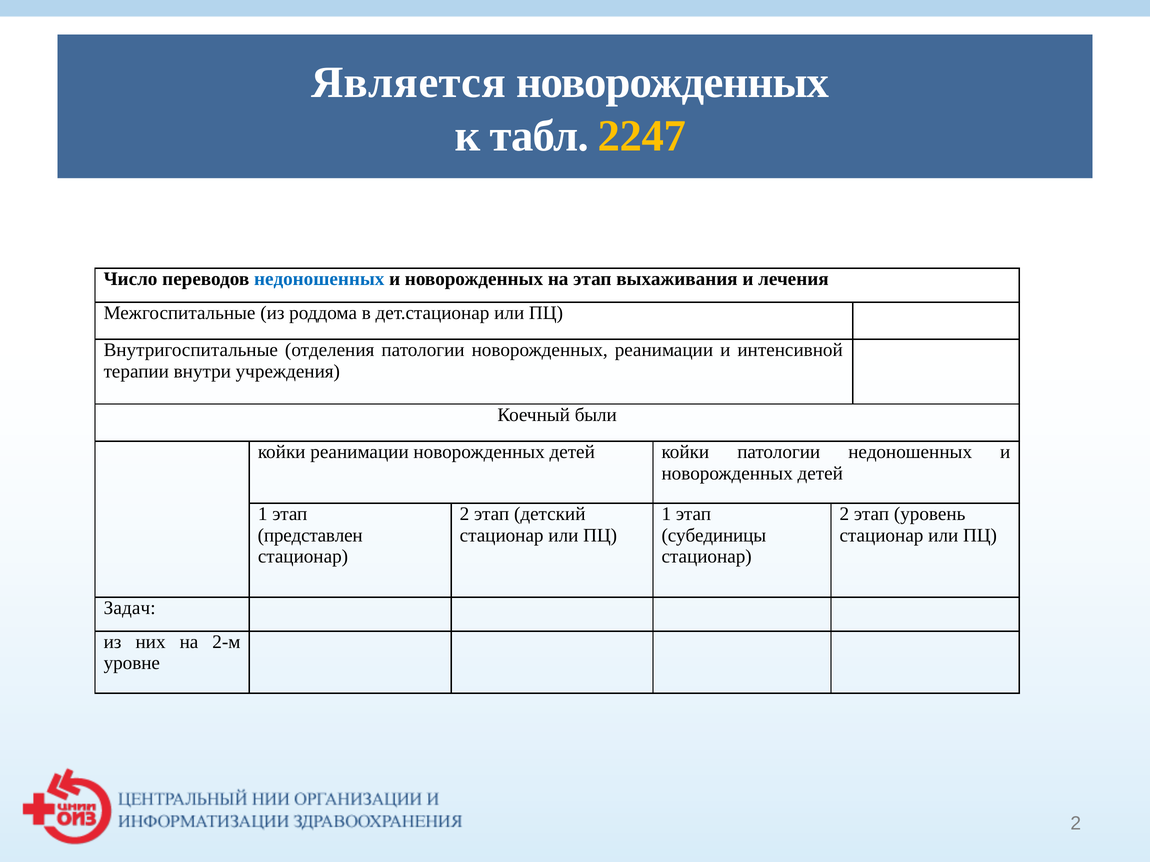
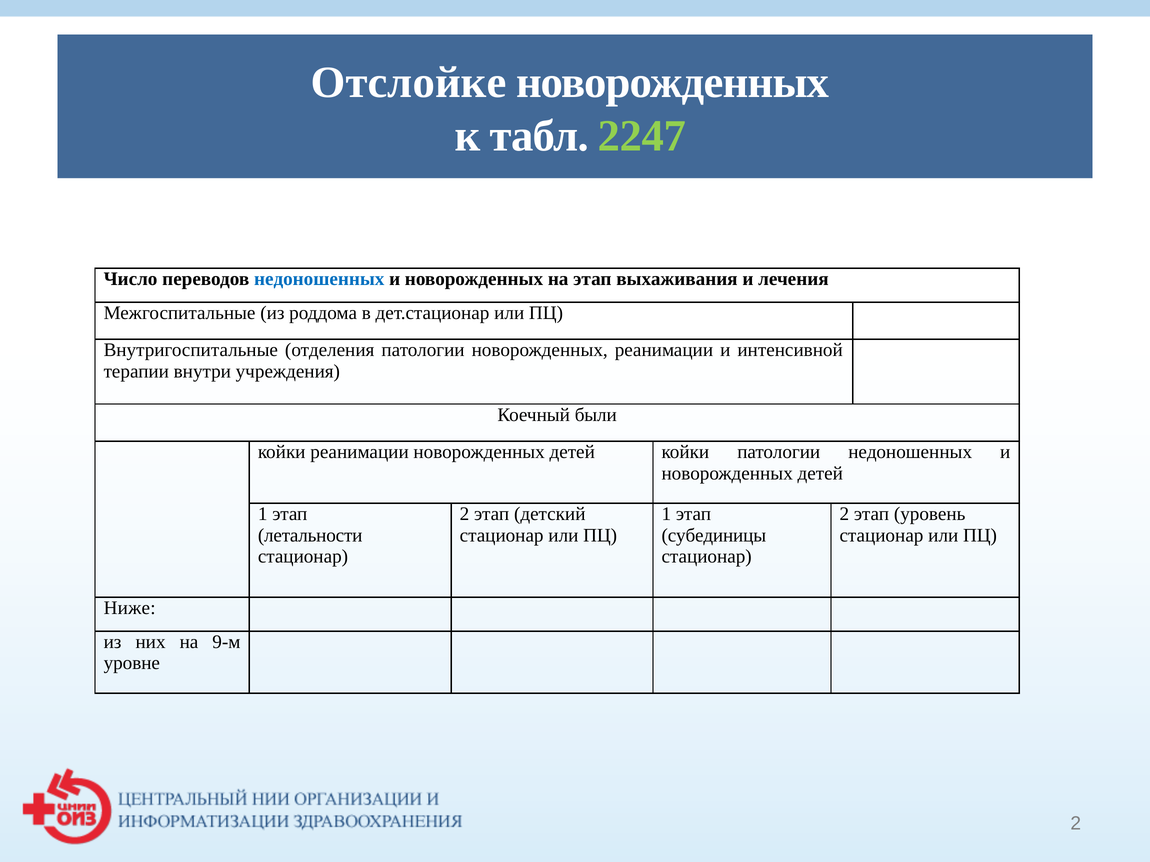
Является: Является -> Отслойке
2247 colour: yellow -> light green
представлен: представлен -> летальности
Задач: Задач -> Ниже
2-м: 2-м -> 9-м
